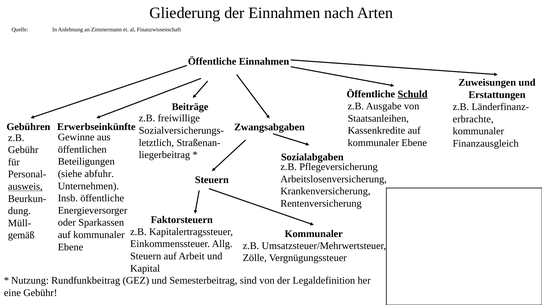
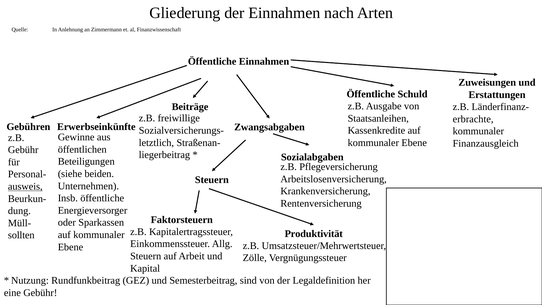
Schuld underline: present -> none
abfuhr: abfuhr -> beiden
Kommunaler at (314, 234): Kommunaler -> Produktivität
gemäß: gemäß -> sollten
